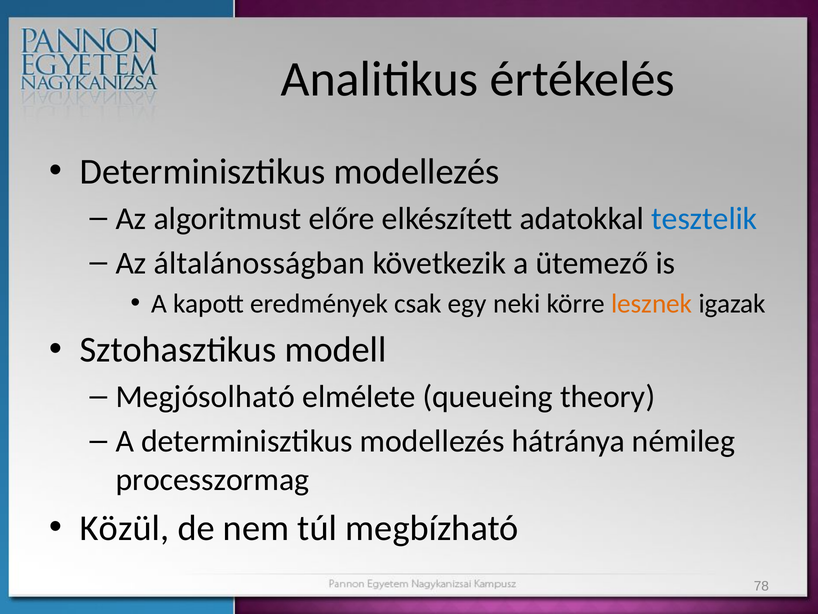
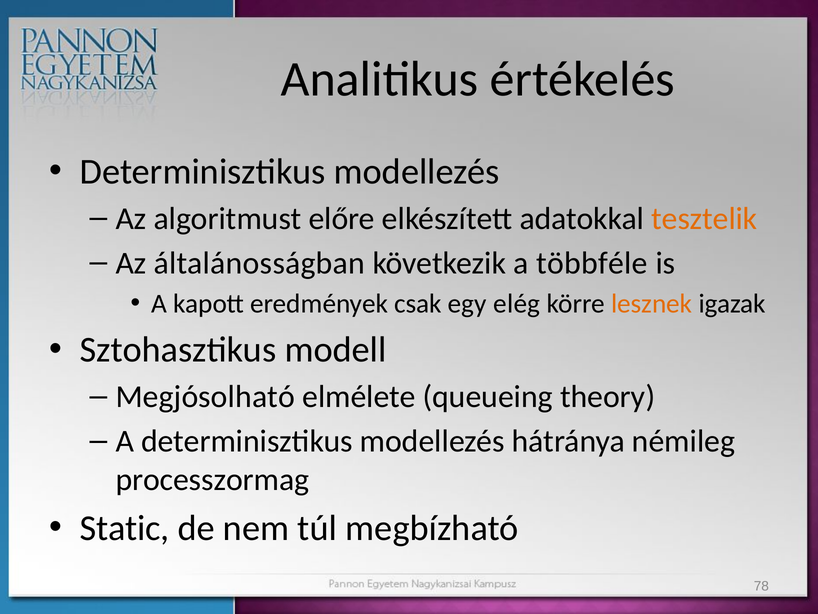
tesztelik colour: blue -> orange
ütemező: ütemező -> többféle
neki: neki -> elég
Közül: Közül -> Static
